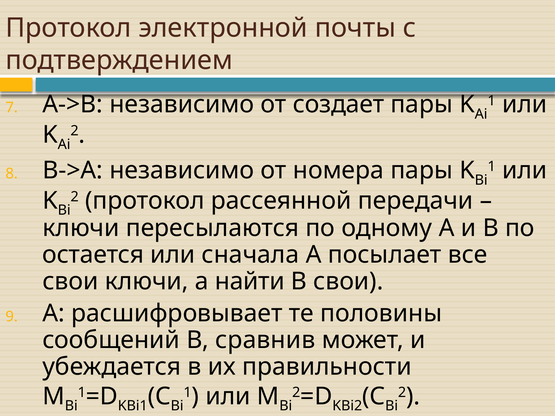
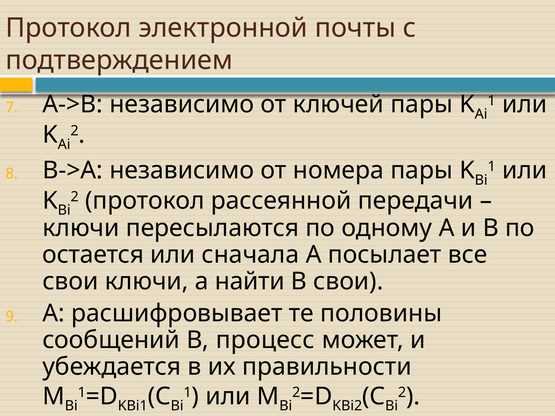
создает: создает -> ключей
сравнив: сравнив -> процесс
